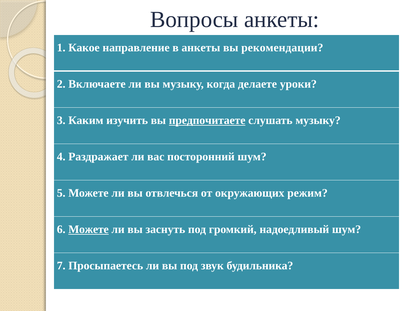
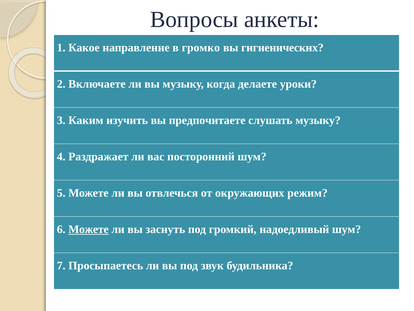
в анкеты: анкеты -> громко
рекомендации: рекомендации -> гигиенических
предпочитаете underline: present -> none
